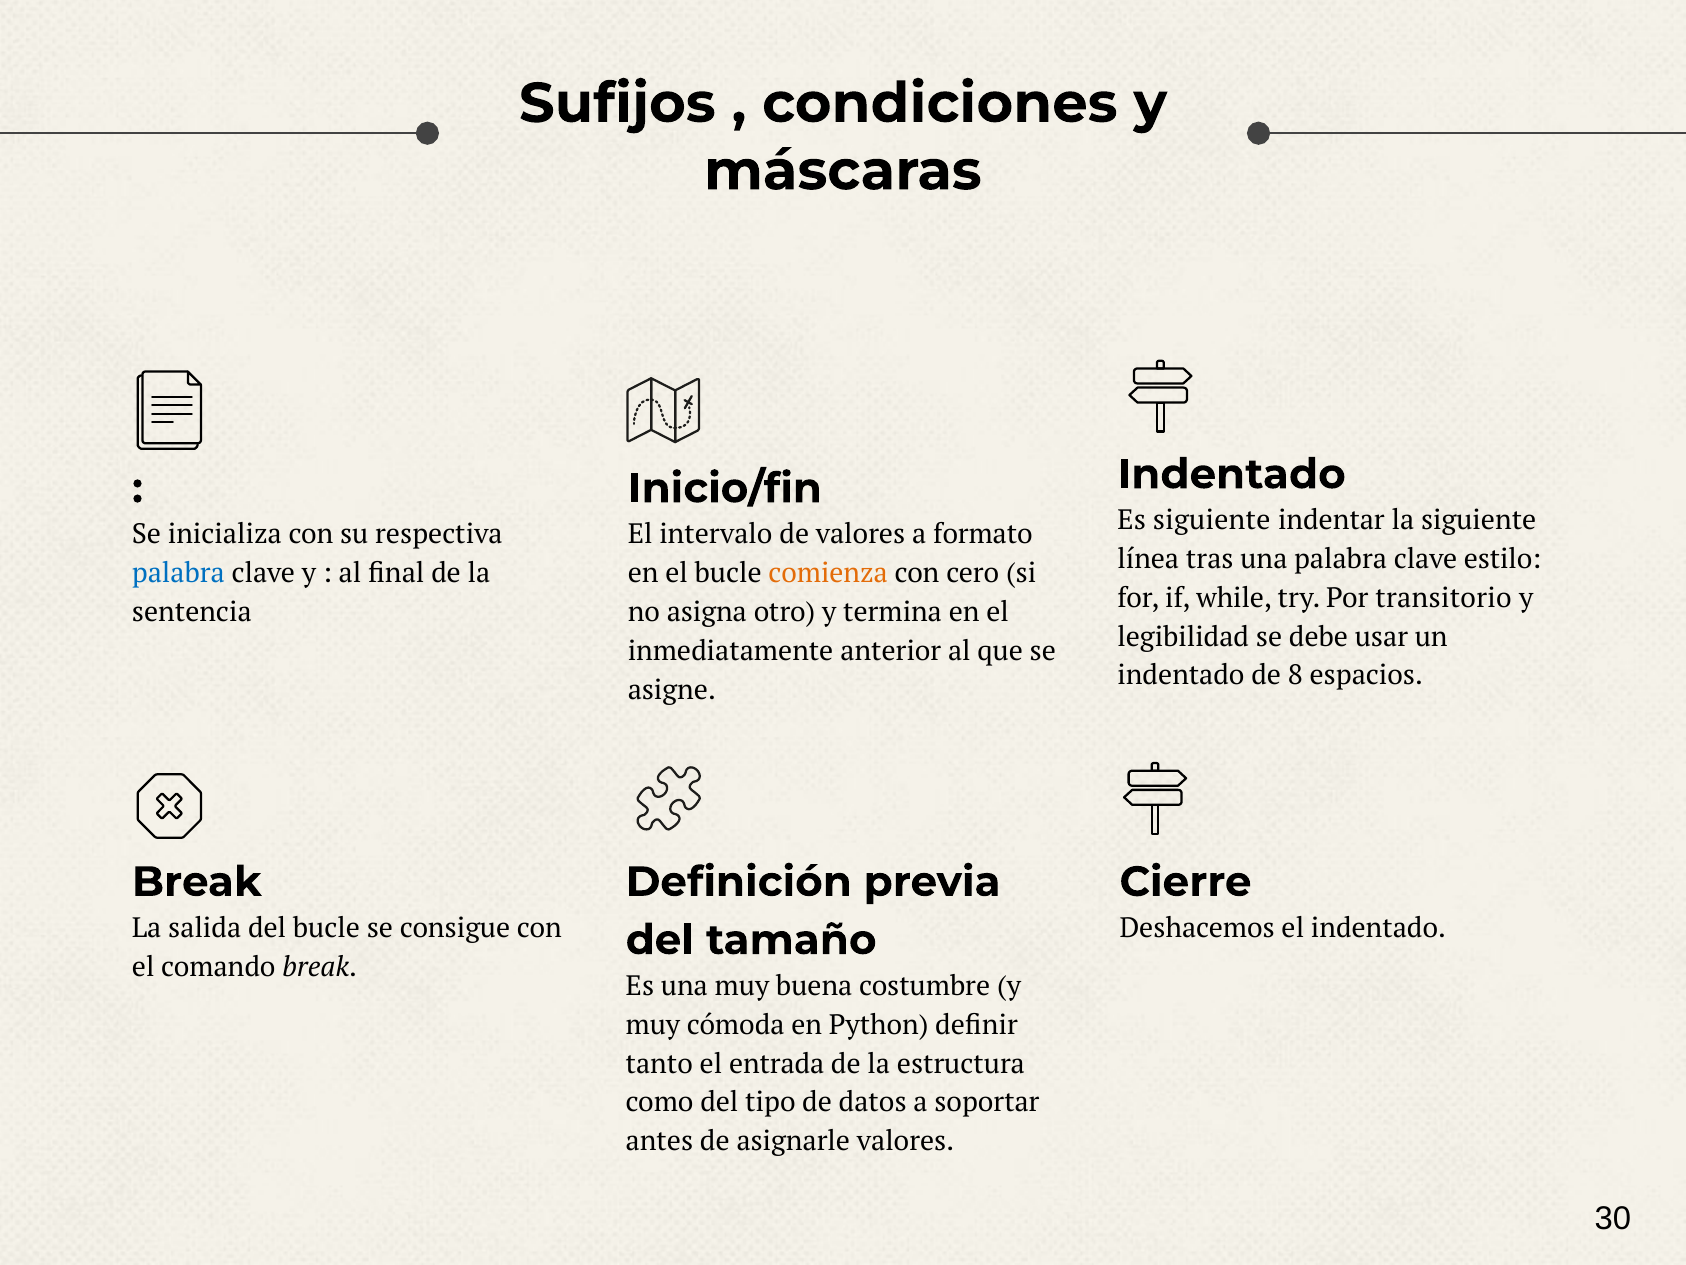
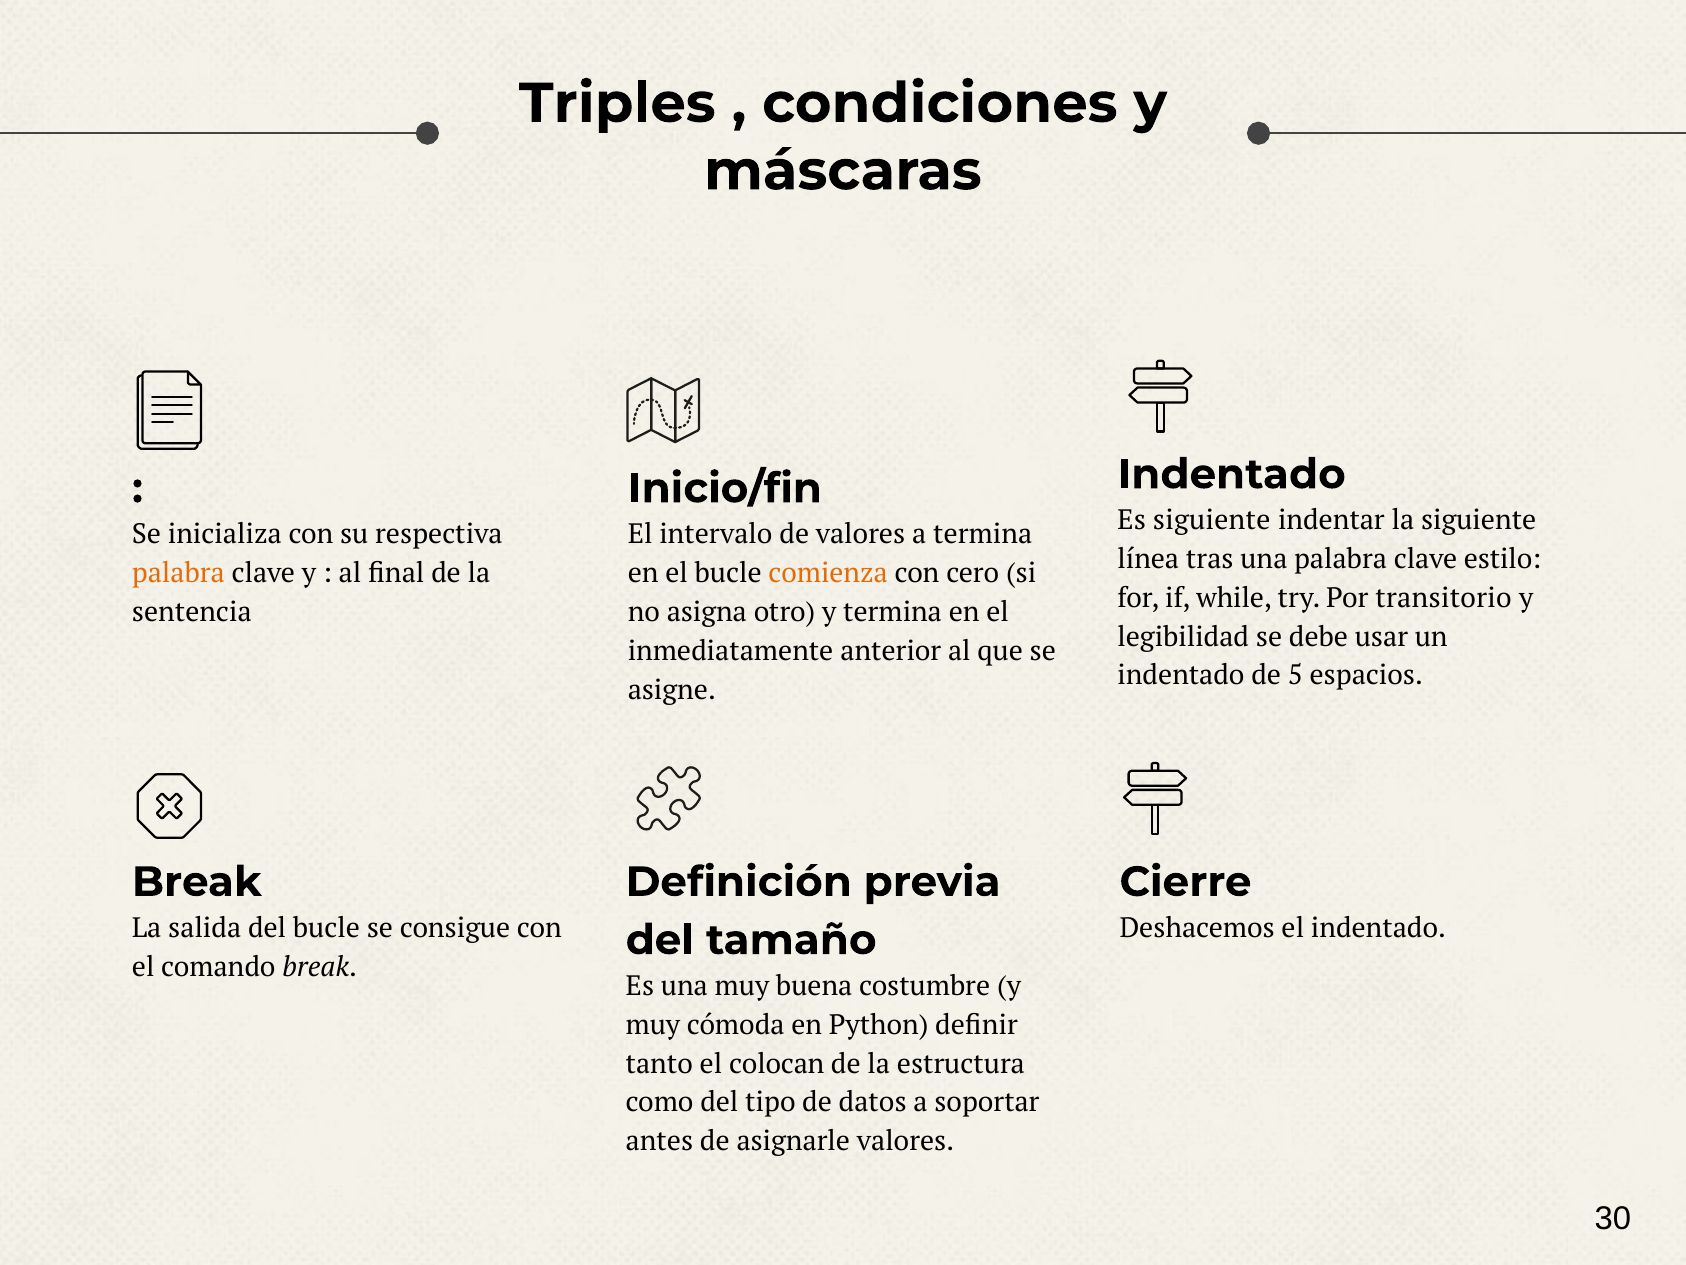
Sufijos: Sufijos -> Triples
a formato: formato -> termina
palabra at (178, 573) colour: blue -> orange
8: 8 -> 5
entrada: entrada -> colocan
